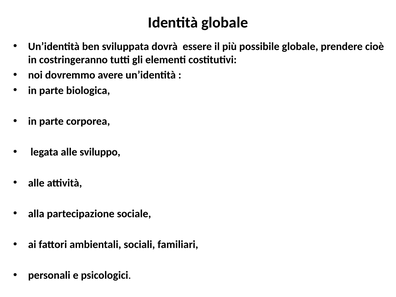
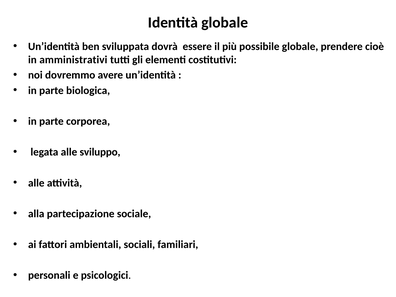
costringeranno: costringeranno -> amministrativi
